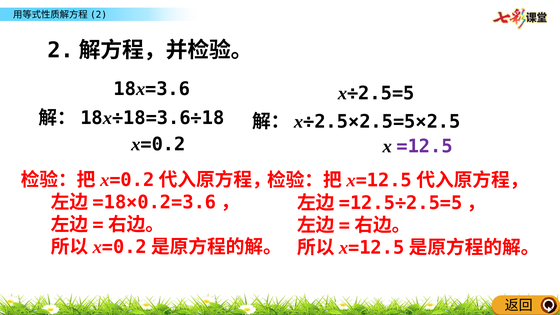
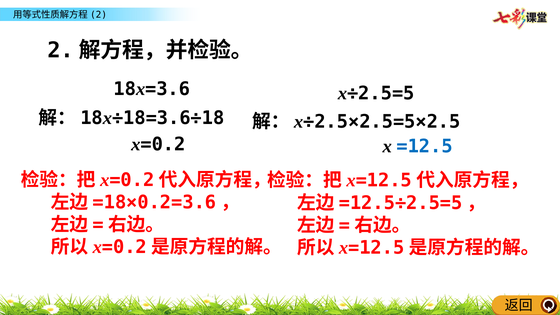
=12.5 colour: purple -> blue
